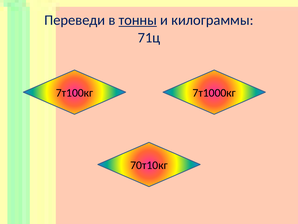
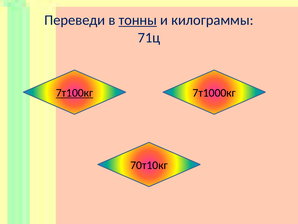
7т100кг underline: none -> present
